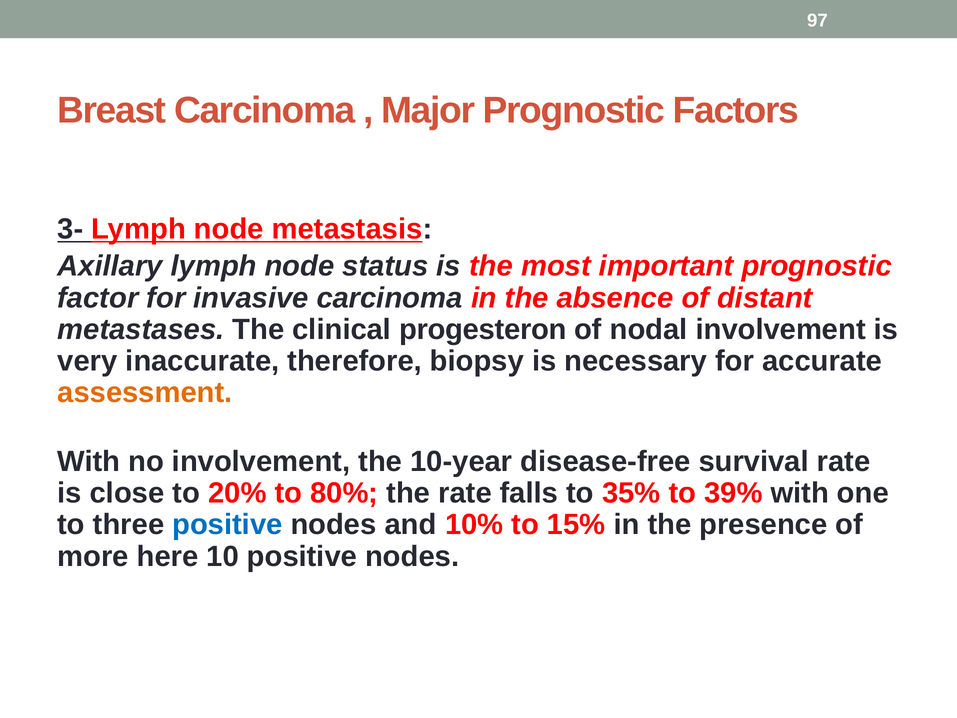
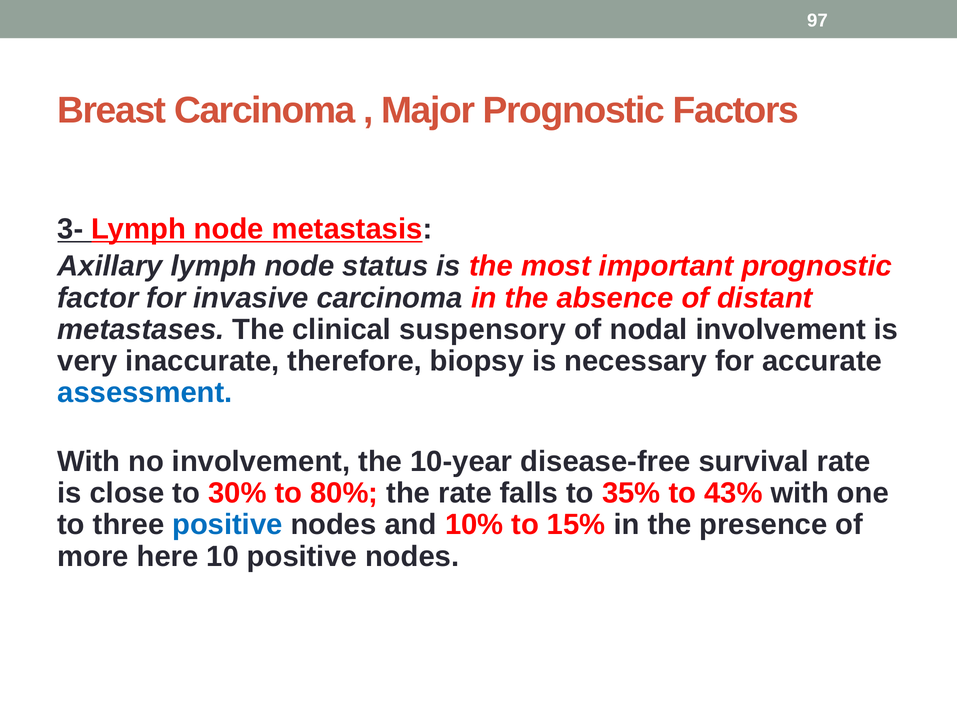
progesteron: progesteron -> suspensory
assessment colour: orange -> blue
20%: 20% -> 30%
39%: 39% -> 43%
